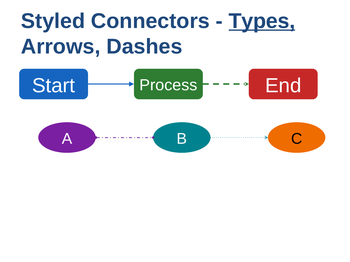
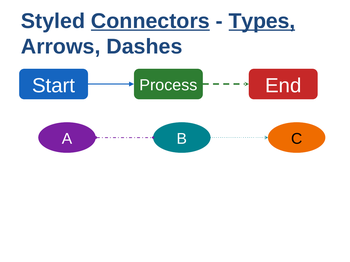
Connectors underline: none -> present
